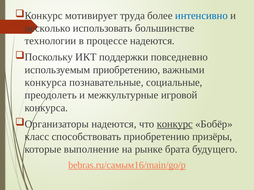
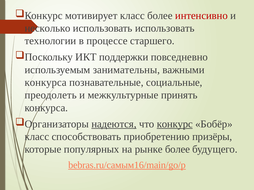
мотивирует труда: труда -> класс
интенсивно colour: blue -> red
использовать большинстве: большинстве -> использовать
процессе надеются: надеются -> старшего
используемым приобретению: приобретению -> занимательны
игровой: игровой -> принять
надеются at (114, 124) underline: none -> present
выполнение: выполнение -> популярных
рынке брата: брата -> более
